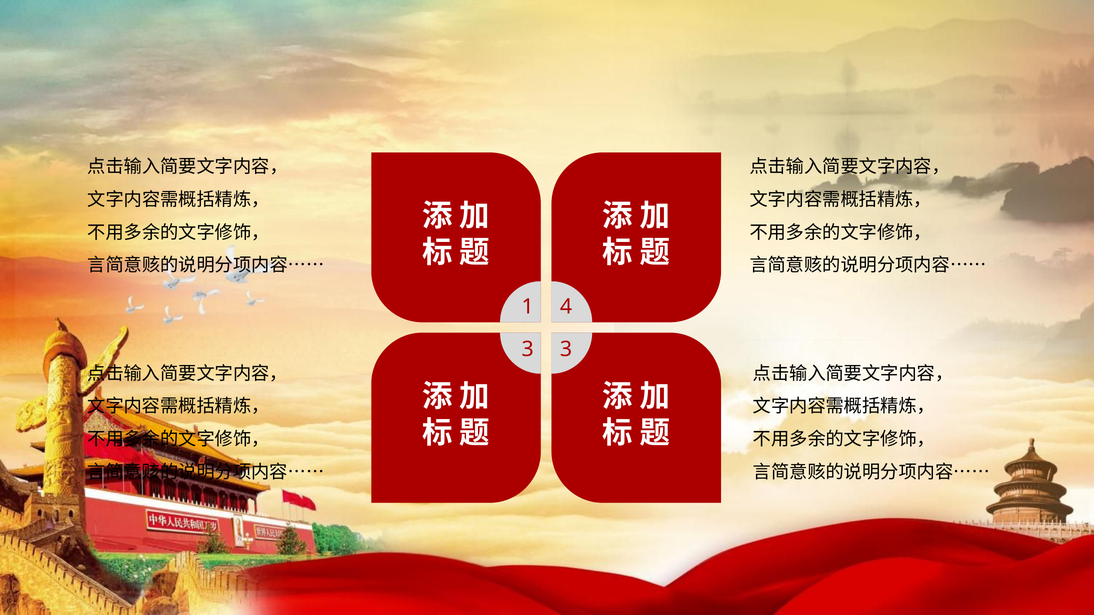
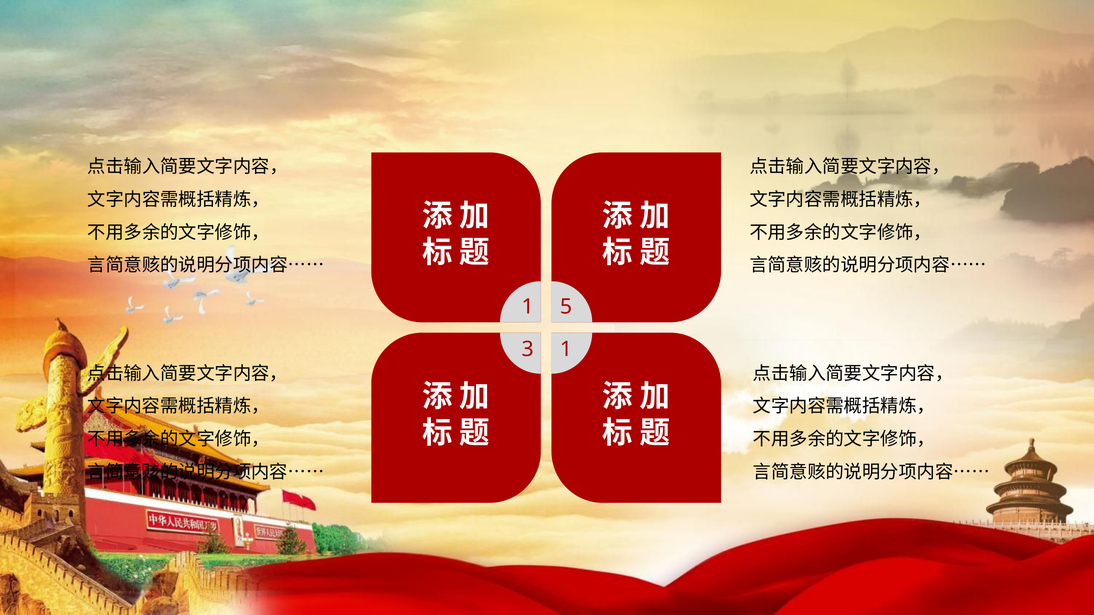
4: 4 -> 5
3 3: 3 -> 1
